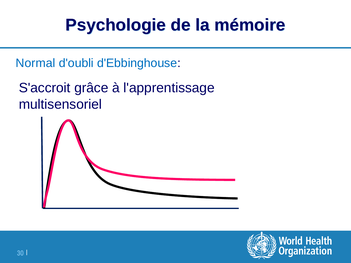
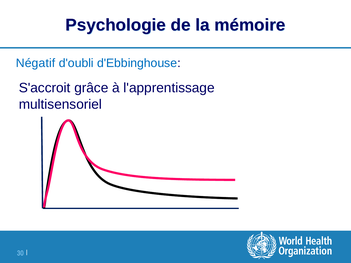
Normal: Normal -> Négatif
